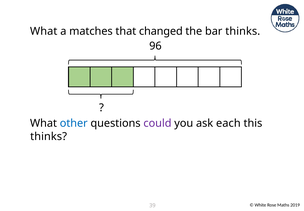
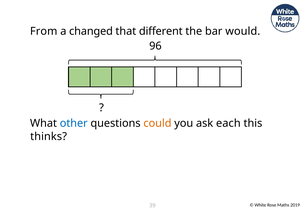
What at (44, 31): What -> From
matches: matches -> changed
changed: changed -> different
bar thinks: thinks -> would
could colour: purple -> orange
